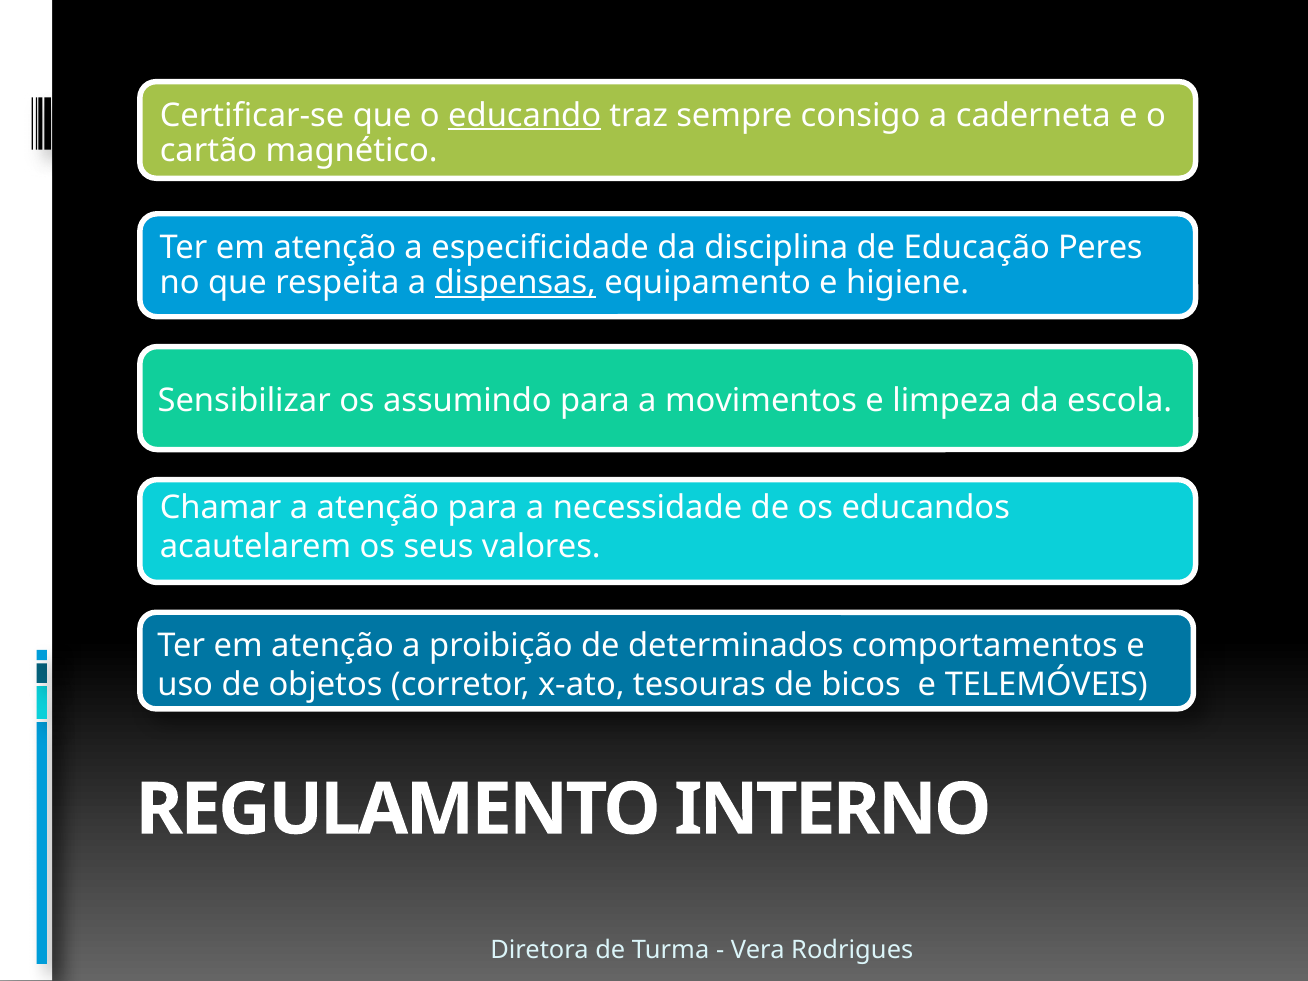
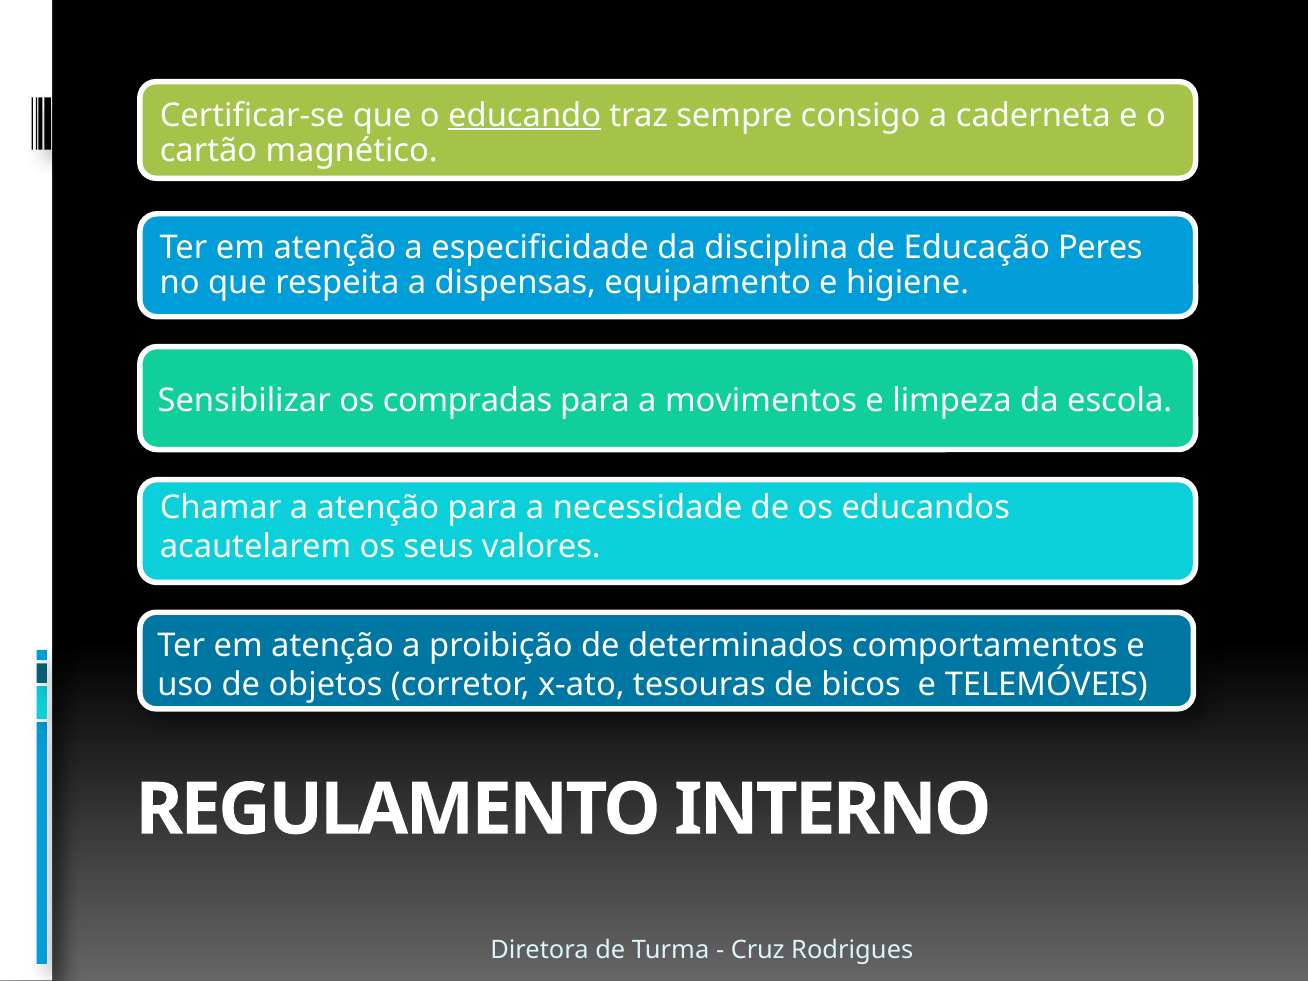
dispensas underline: present -> none
assumindo: assumindo -> compradas
Vera: Vera -> Cruz
